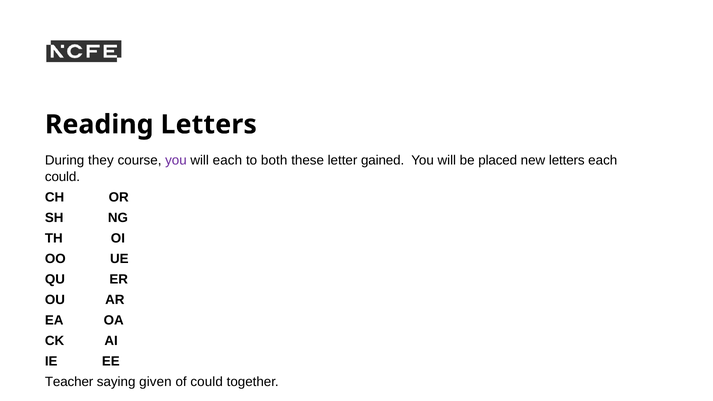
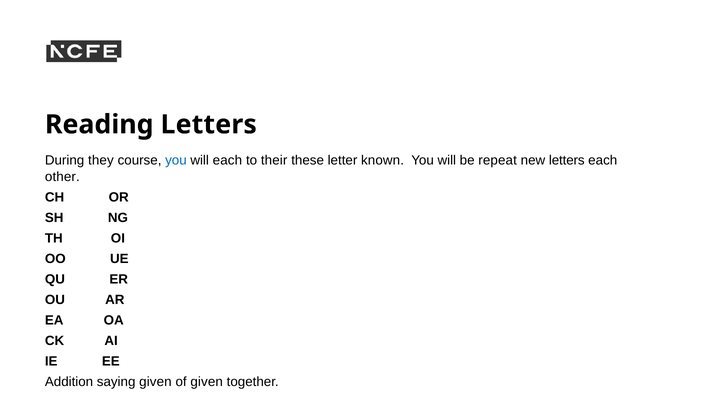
you at (176, 161) colour: purple -> blue
both: both -> their
gained: gained -> known
placed: placed -> repeat
could at (62, 177): could -> other
Teacher: Teacher -> Addition
of could: could -> given
